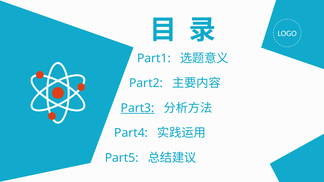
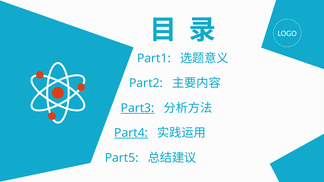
Part4 underline: none -> present
